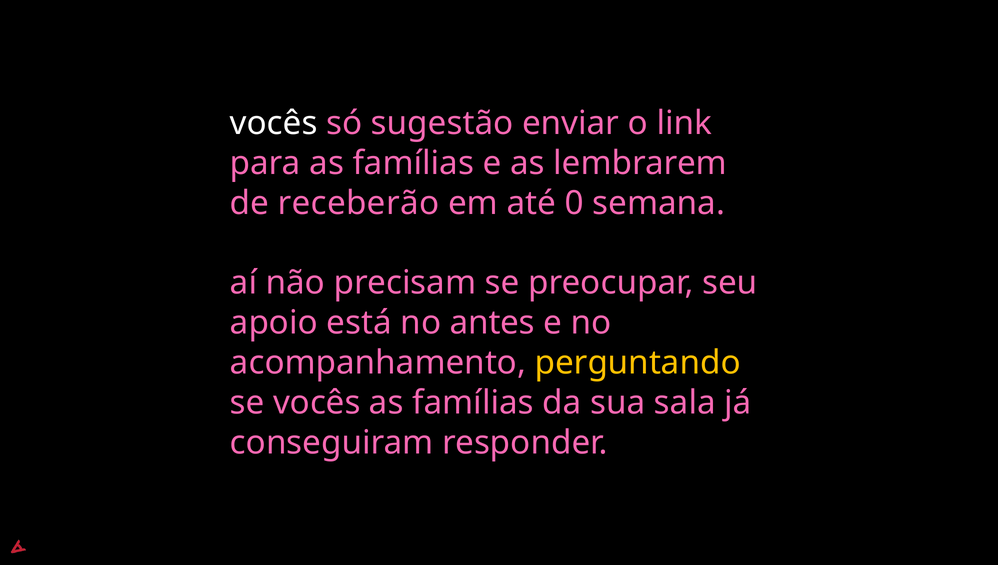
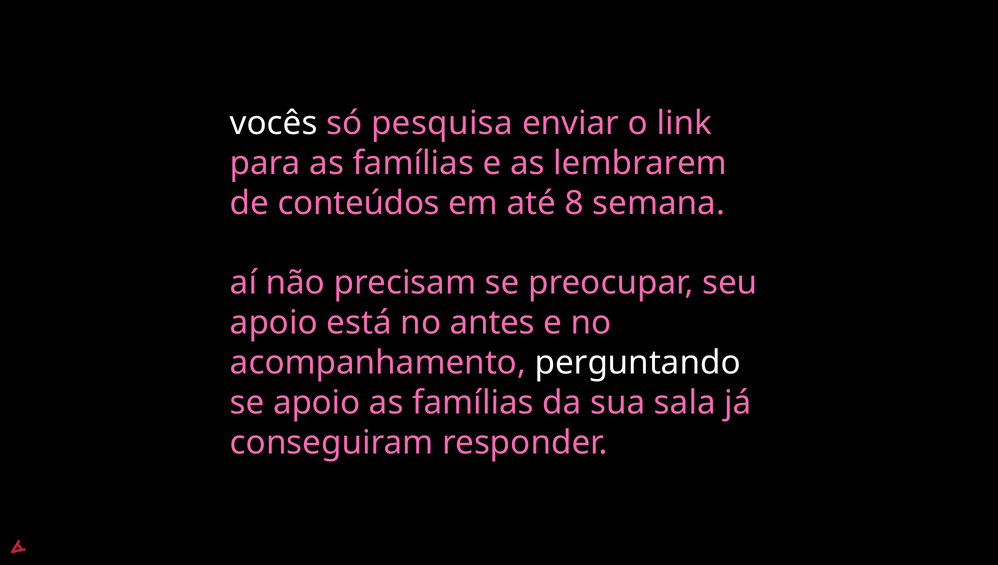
sugestão: sugestão -> pesquisa
receberão: receberão -> conteúdos
0: 0 -> 8
perguntando colour: yellow -> white
se vocês: vocês -> apoio
